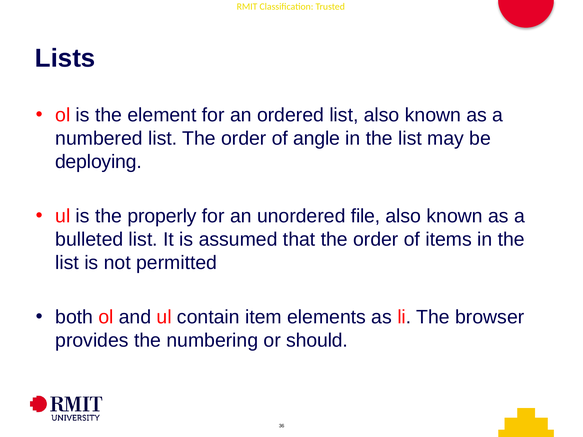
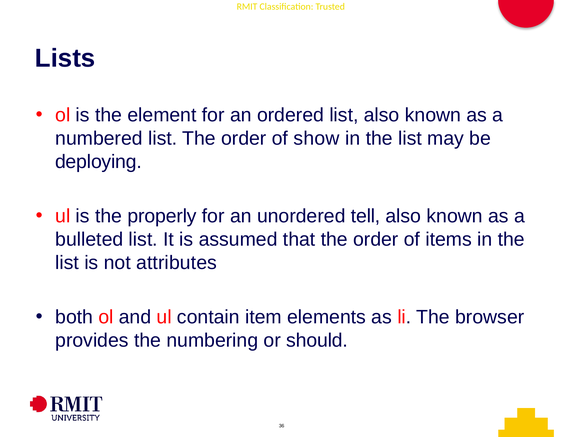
angle: angle -> show
file: file -> tell
permitted: permitted -> attributes
